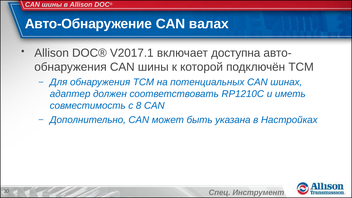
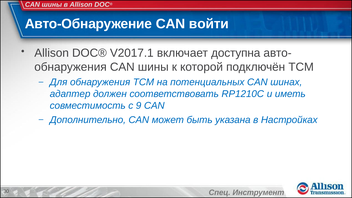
валах: валах -> войти
8: 8 -> 9
